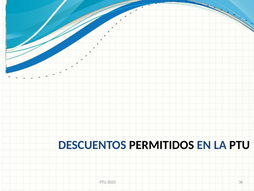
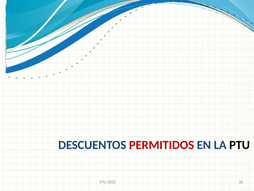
PERMITIDOS colour: black -> red
